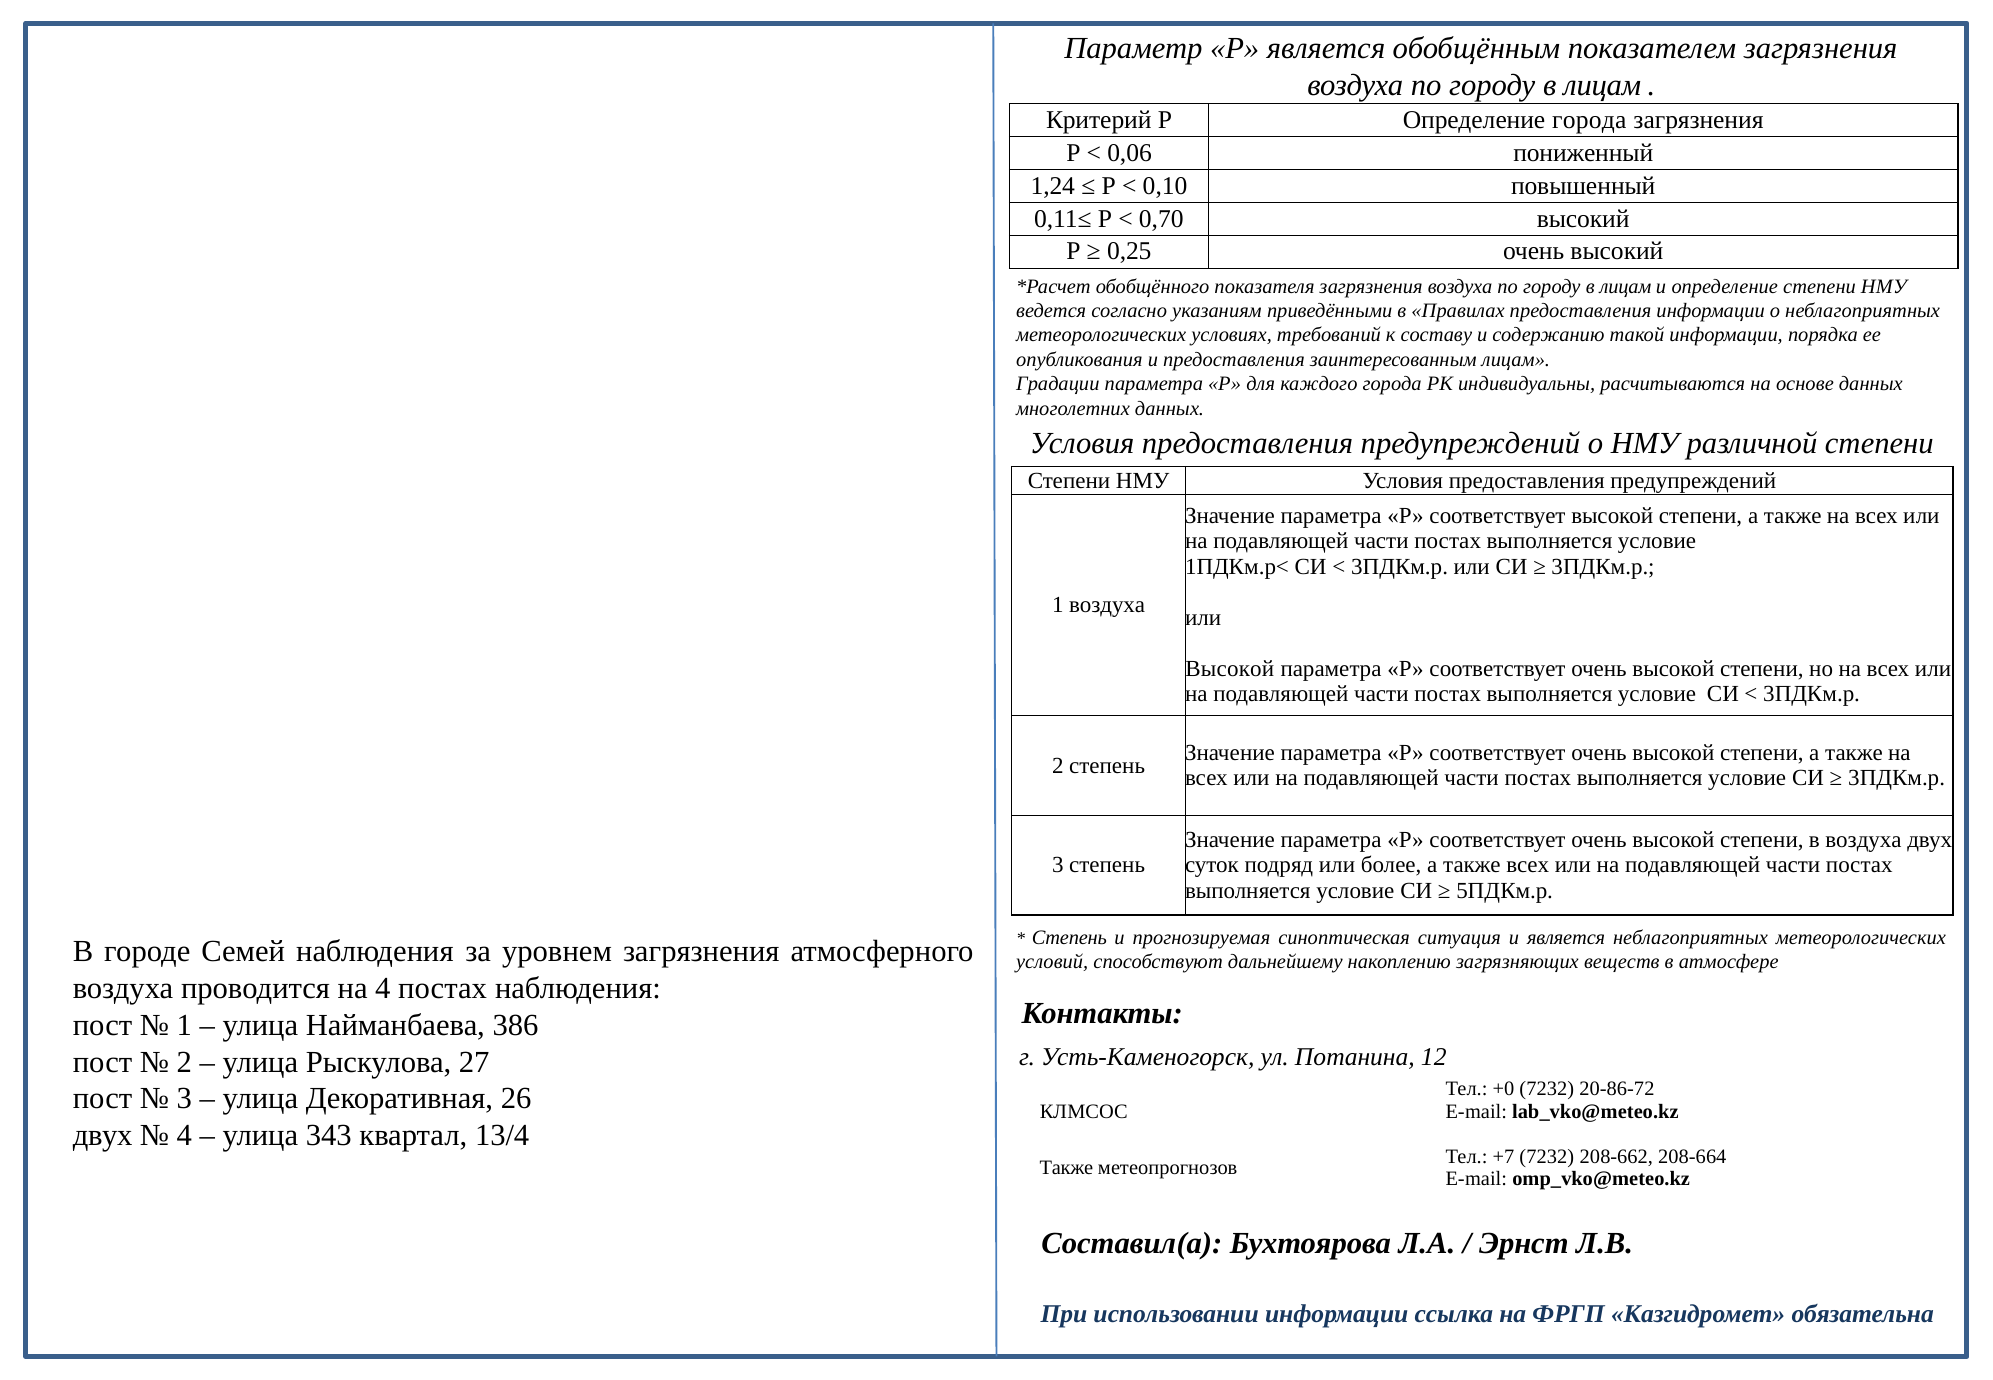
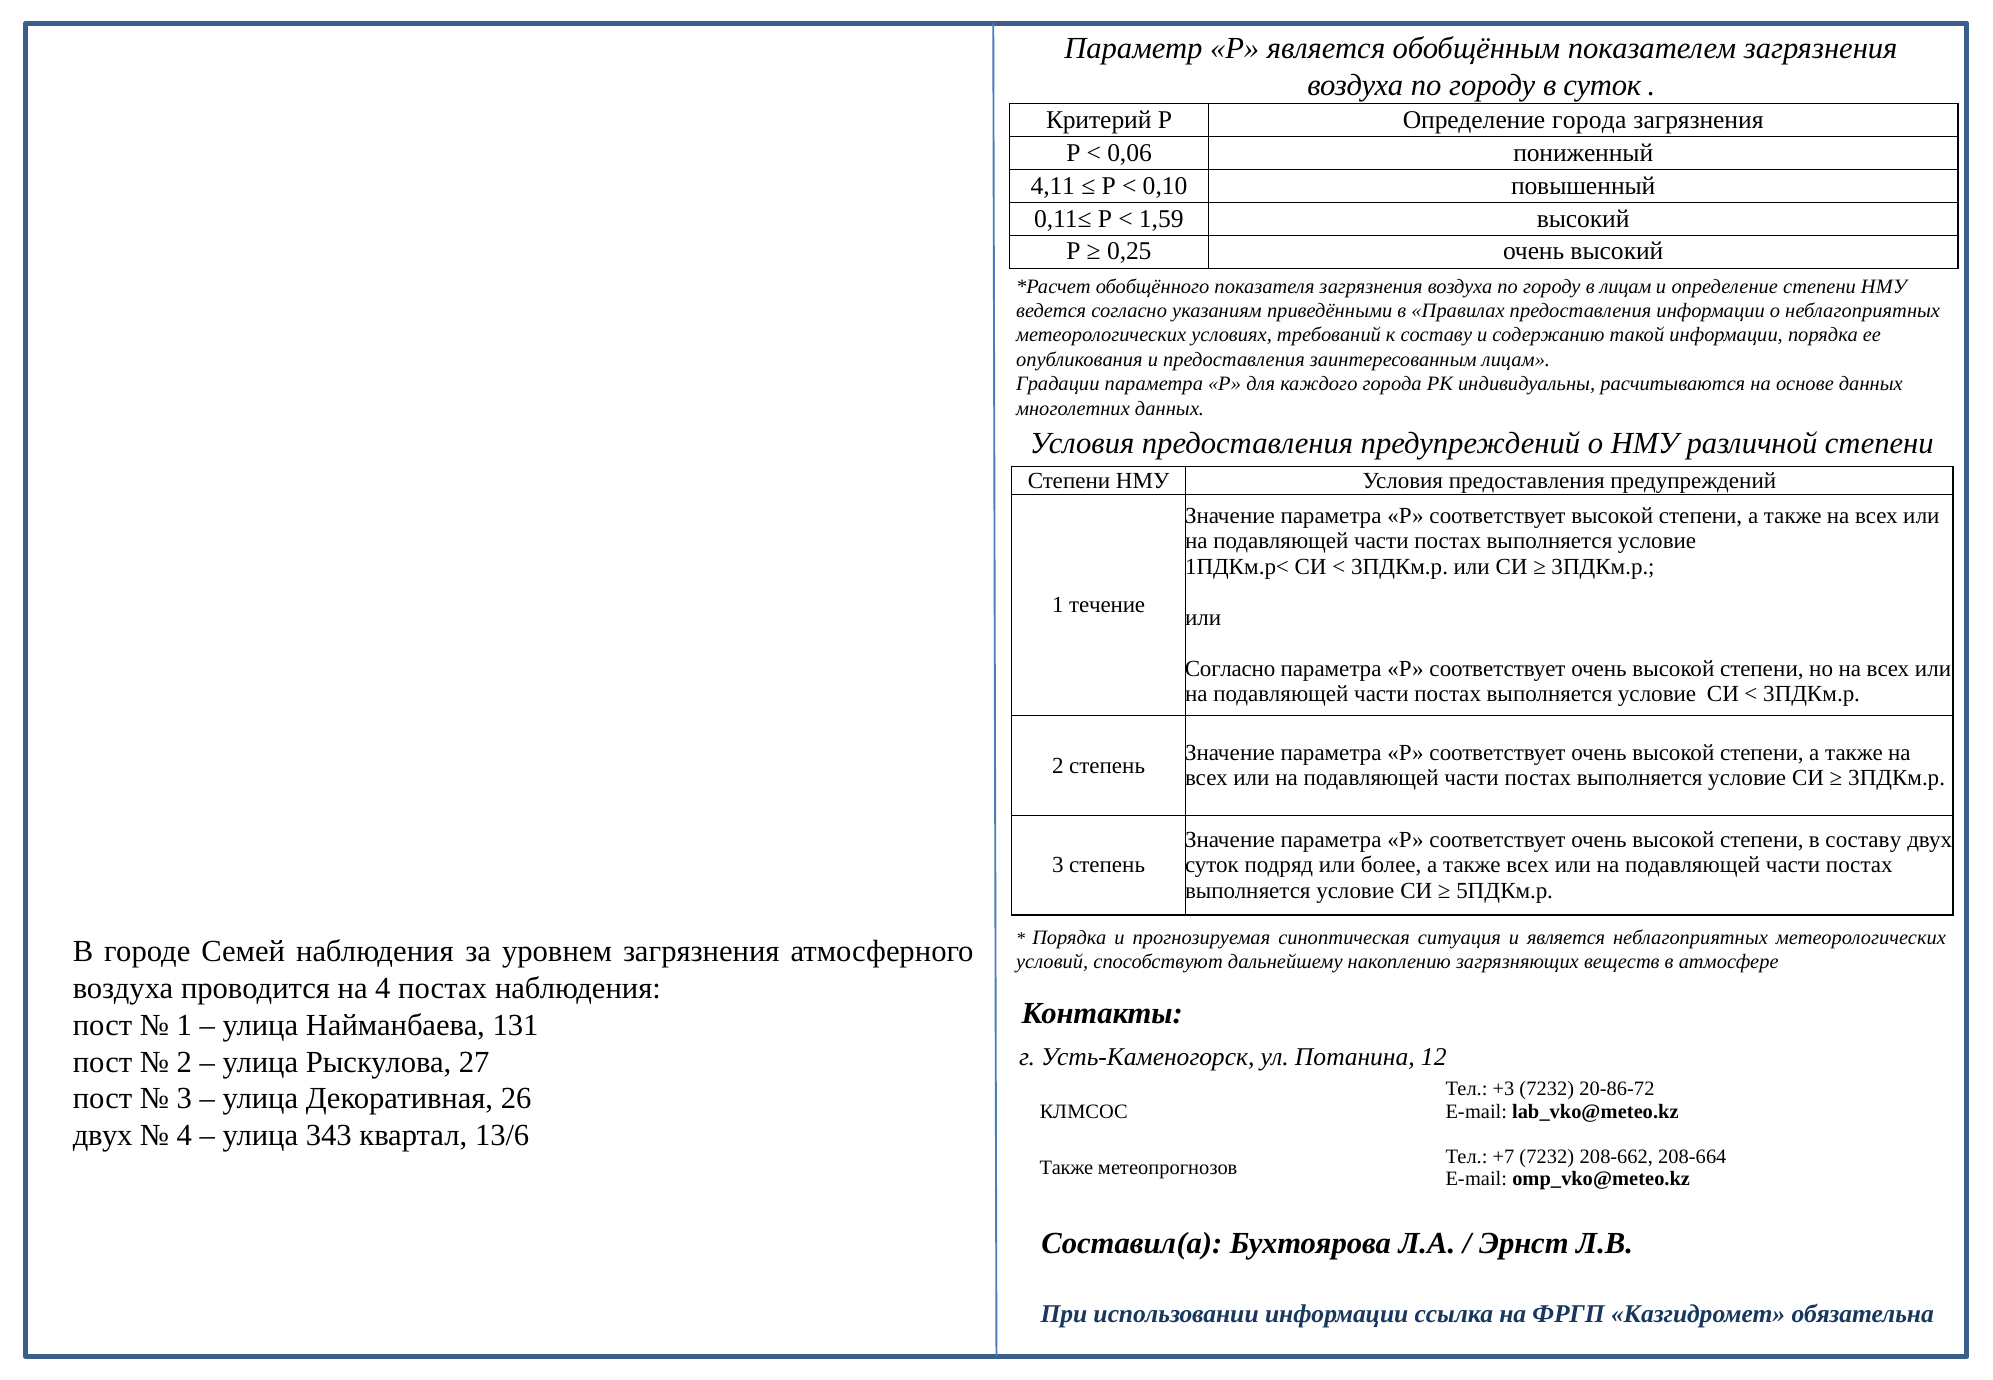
лицам at (1602, 85): лицам -> суток
1,24: 1,24 -> 4,11
0,70: 0,70 -> 1,59
1 воздуха: воздуха -> течение
Высокой at (1230, 669): Высокой -> Согласно
в воздуха: воздуха -> составу
Степень at (1069, 938): Степень -> Порядка
386: 386 -> 131
+0: +0 -> +3
13/4: 13/4 -> 13/6
